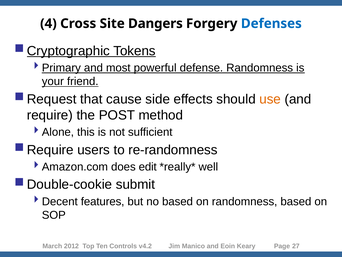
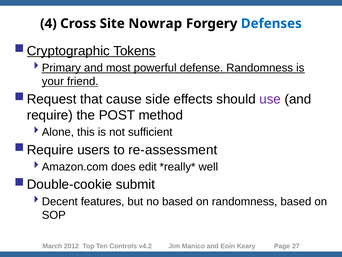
Dangers: Dangers -> Nowrap
use colour: orange -> purple
re-randomness: re-randomness -> re-assessment
